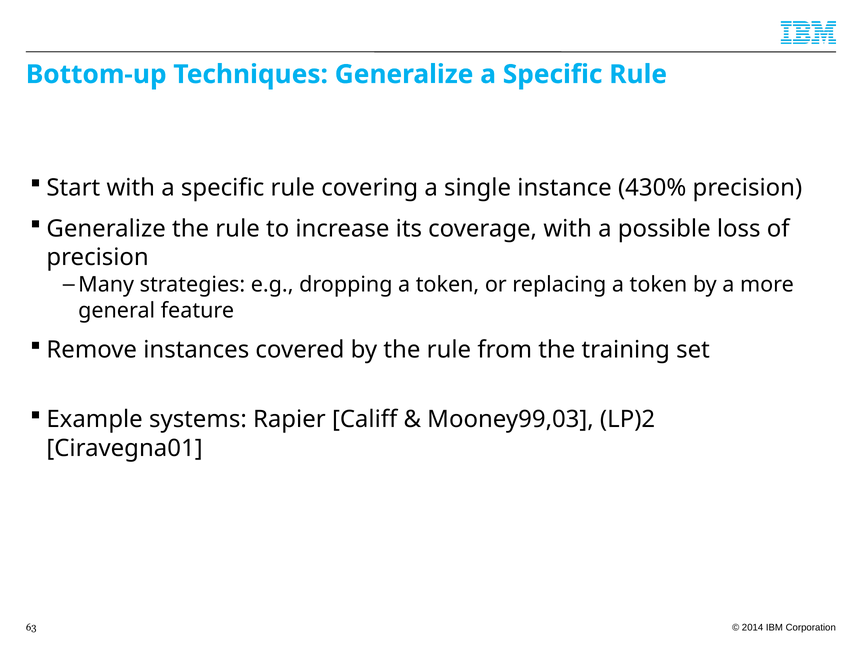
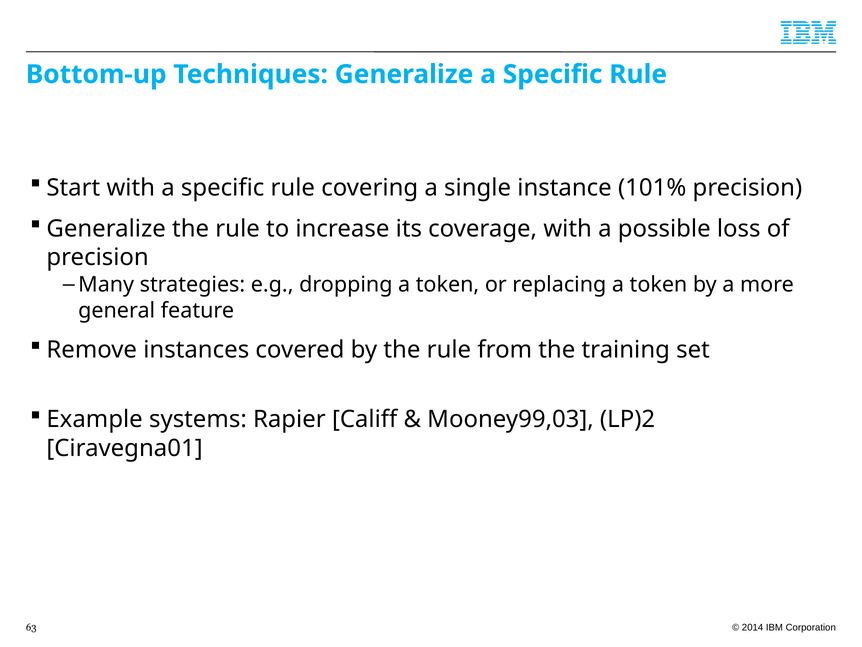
430%: 430% -> 101%
